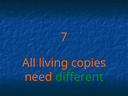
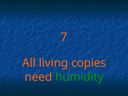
different: different -> humidity
